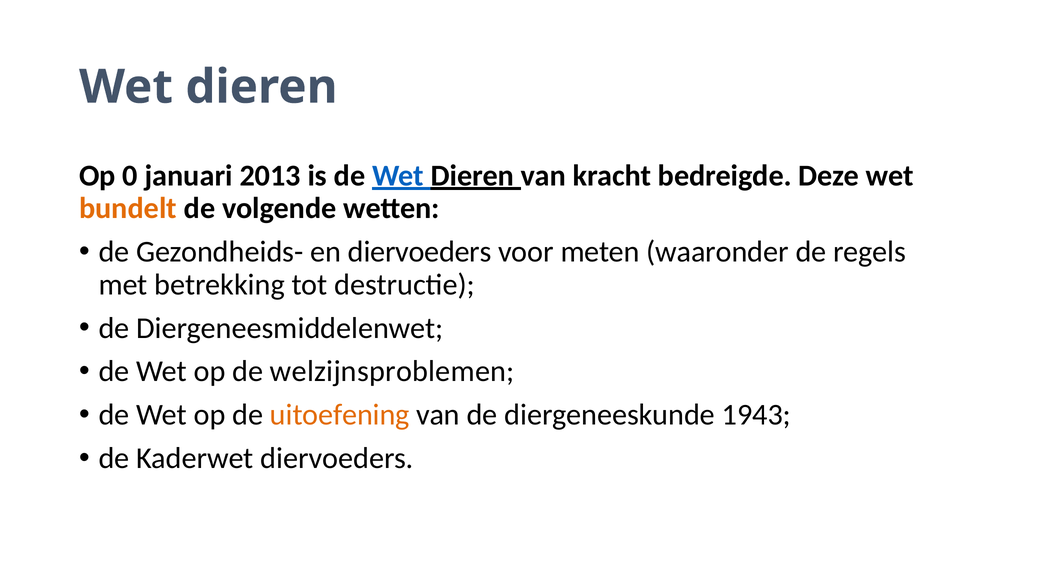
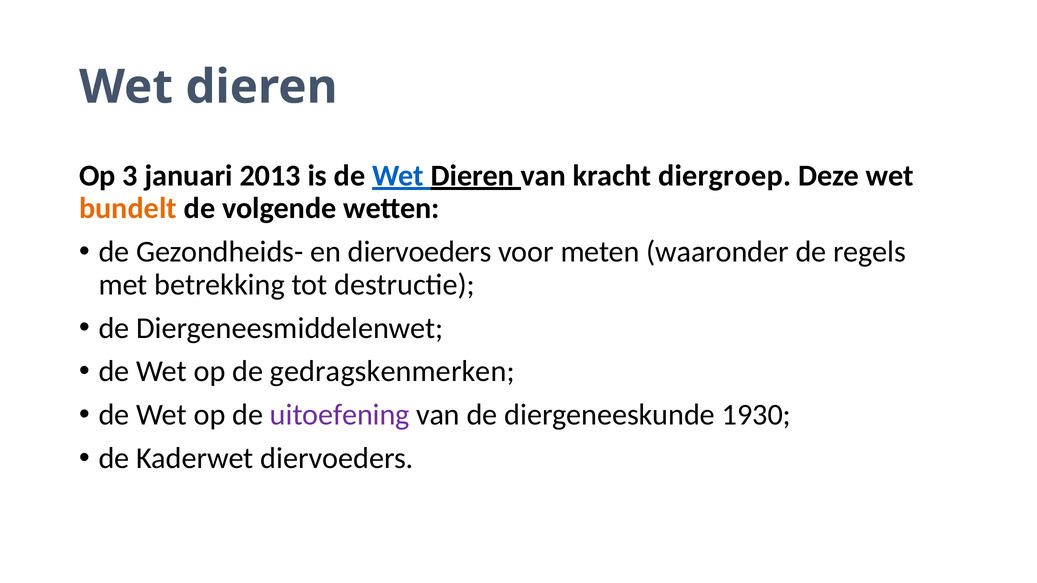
0: 0 -> 3
bedreigde: bedreigde -> diergroep
welzijnsproblemen: welzijnsproblemen -> gedragskenmerken
uitoefening colour: orange -> purple
1943: 1943 -> 1930
